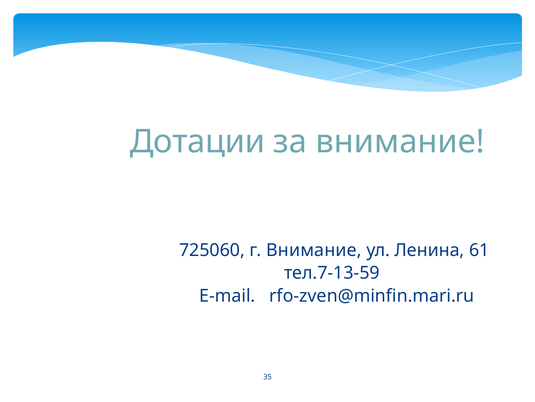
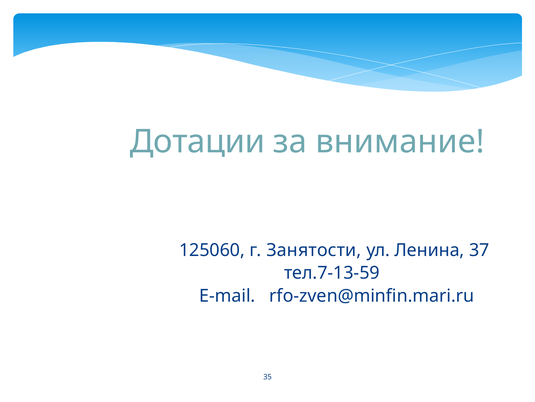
725060: 725060 -> 125060
г Внимание: Внимание -> Занятости
61: 61 -> 37
